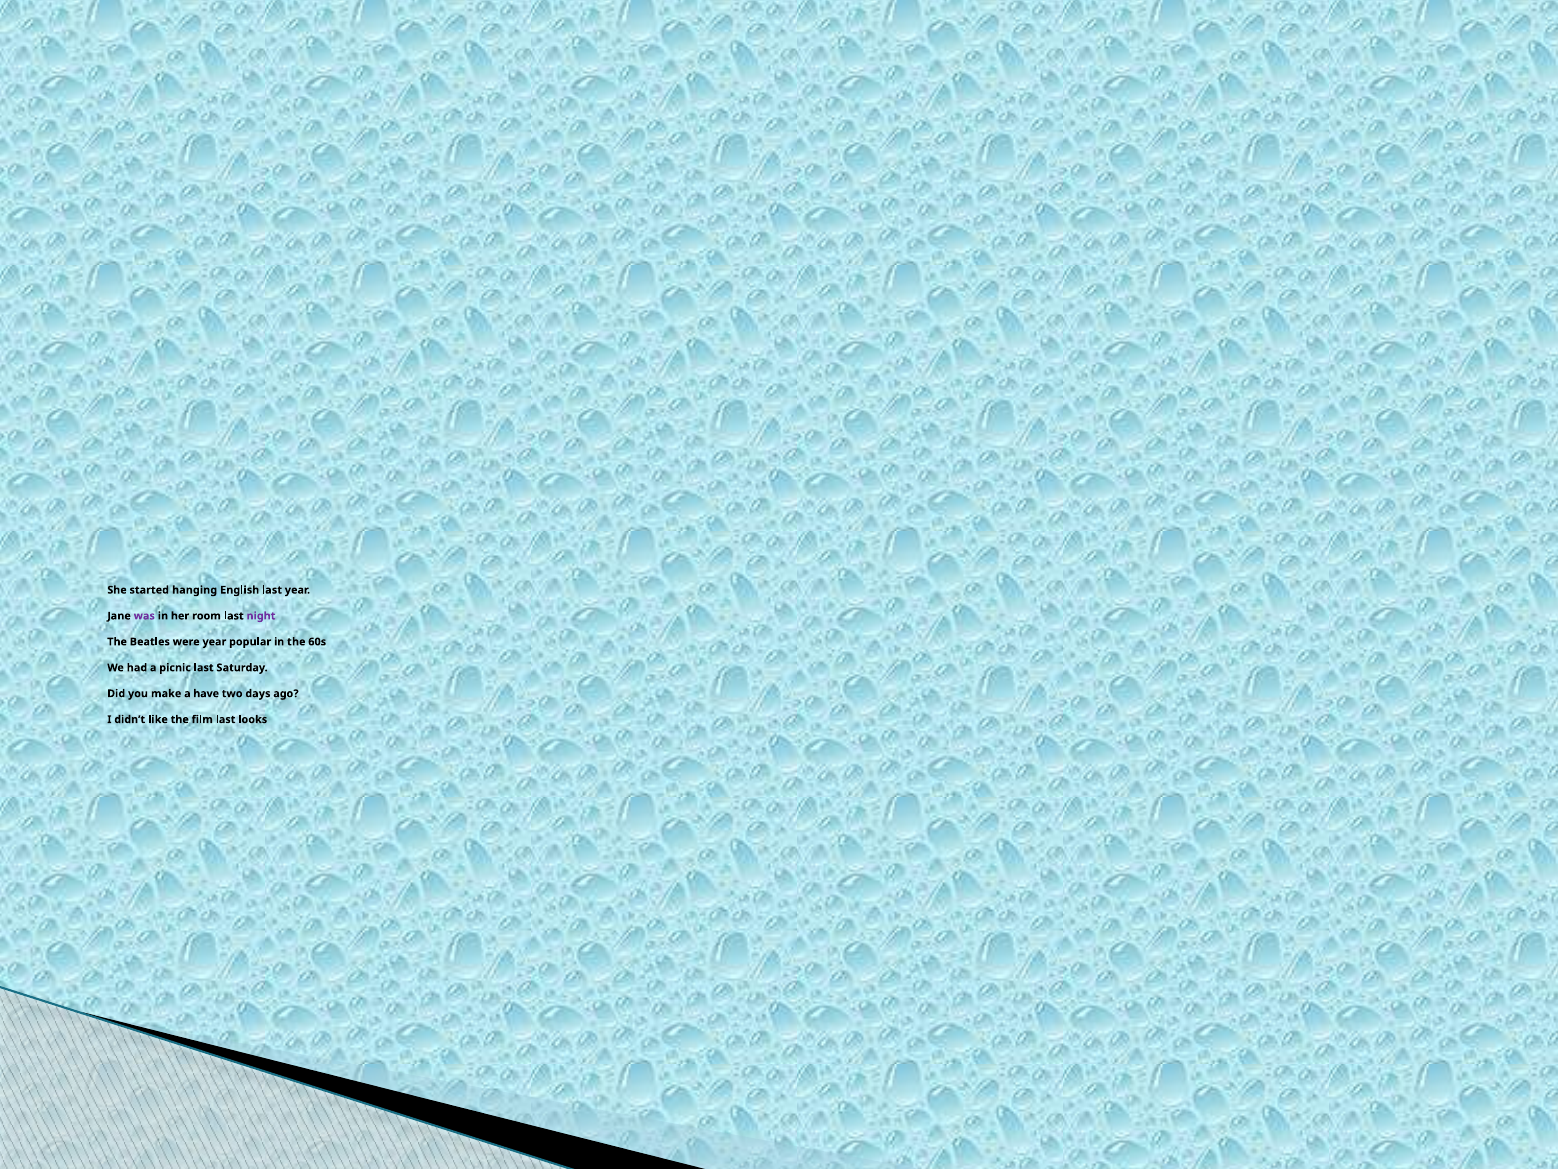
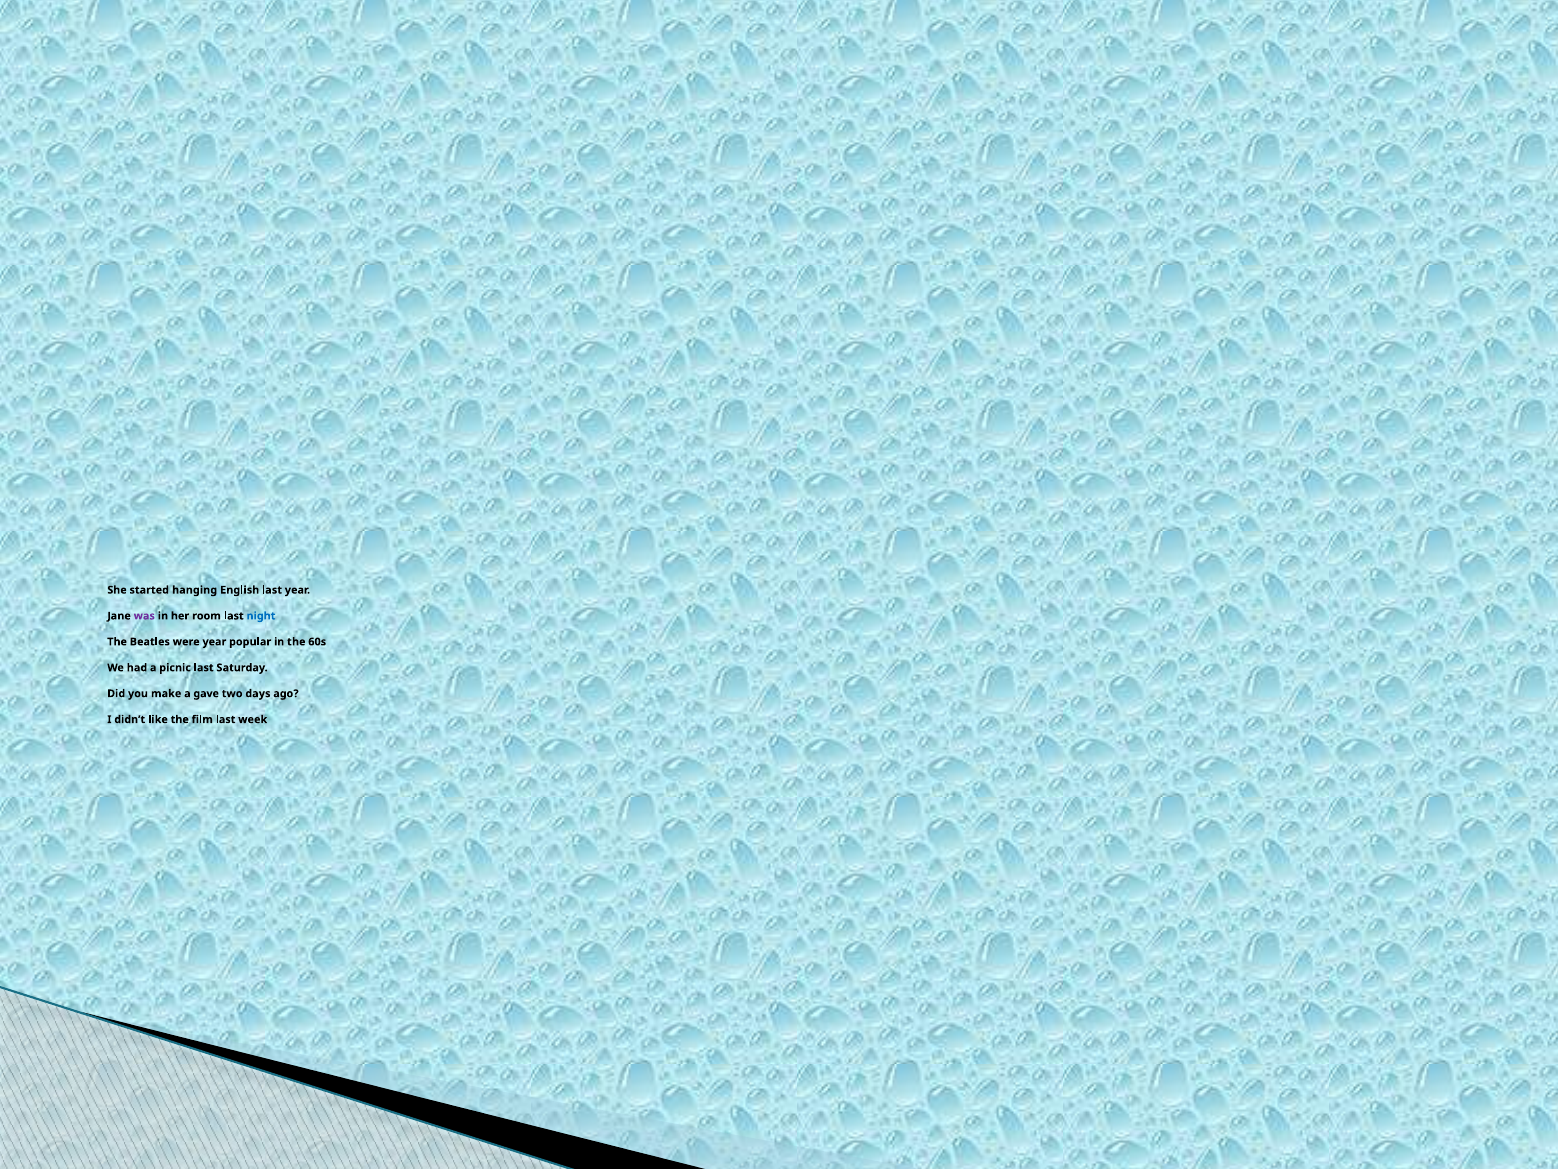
night colour: purple -> blue
have: have -> gave
looks: looks -> week
